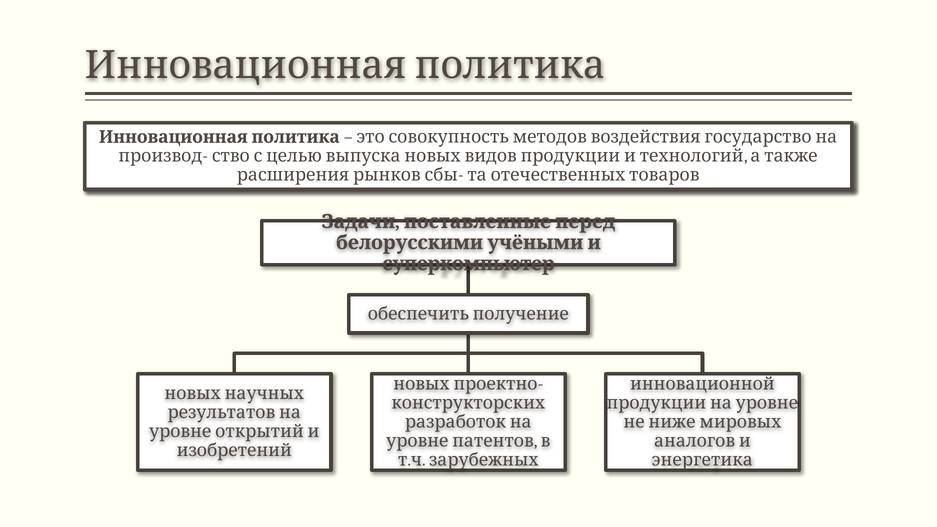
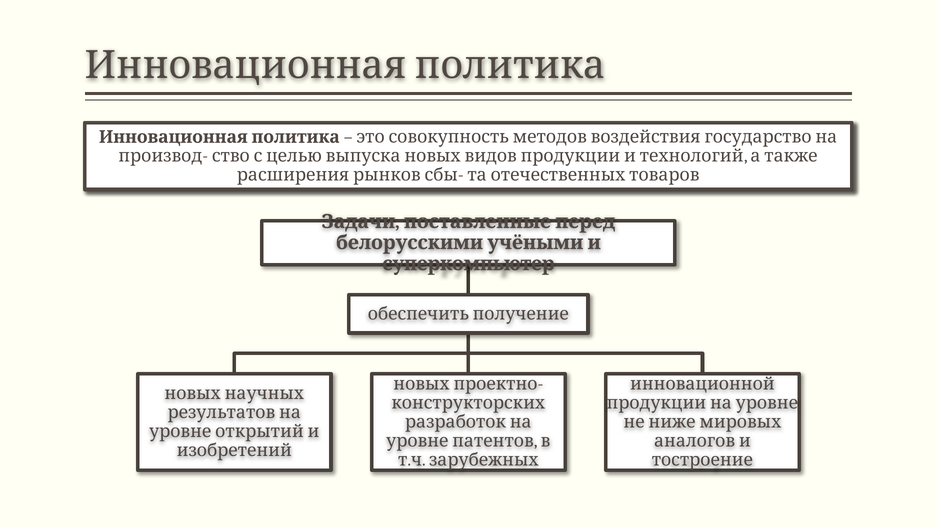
энергетика: энергетика -> тостроение
